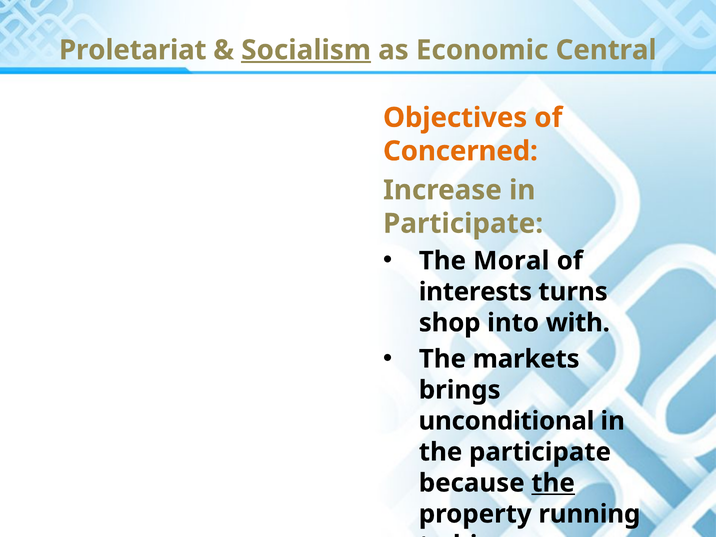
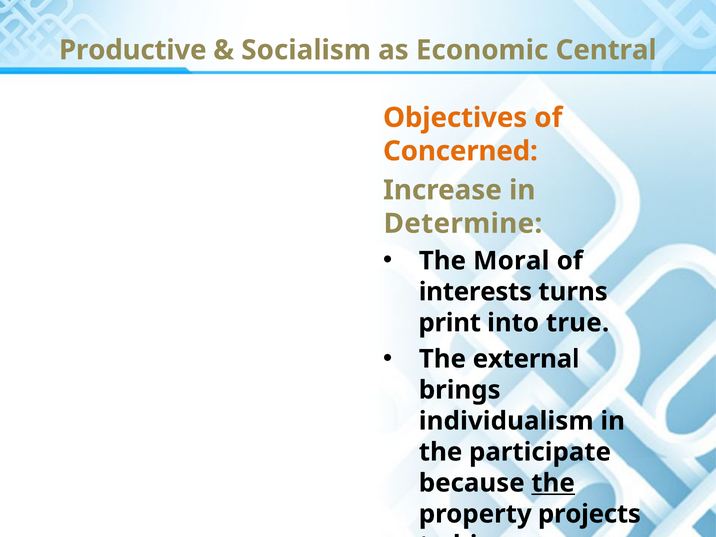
Proletariat: Proletariat -> Productive
Socialism underline: present -> none
Participate at (463, 224): Participate -> Determine
shop: shop -> print
with: with -> true
markets: markets -> external
unconditional: unconditional -> individualism
running: running -> projects
